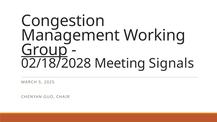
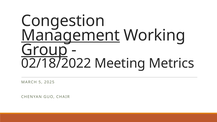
Management underline: none -> present
02/18/2028: 02/18/2028 -> 02/18/2022
Signals: Signals -> Metrics
